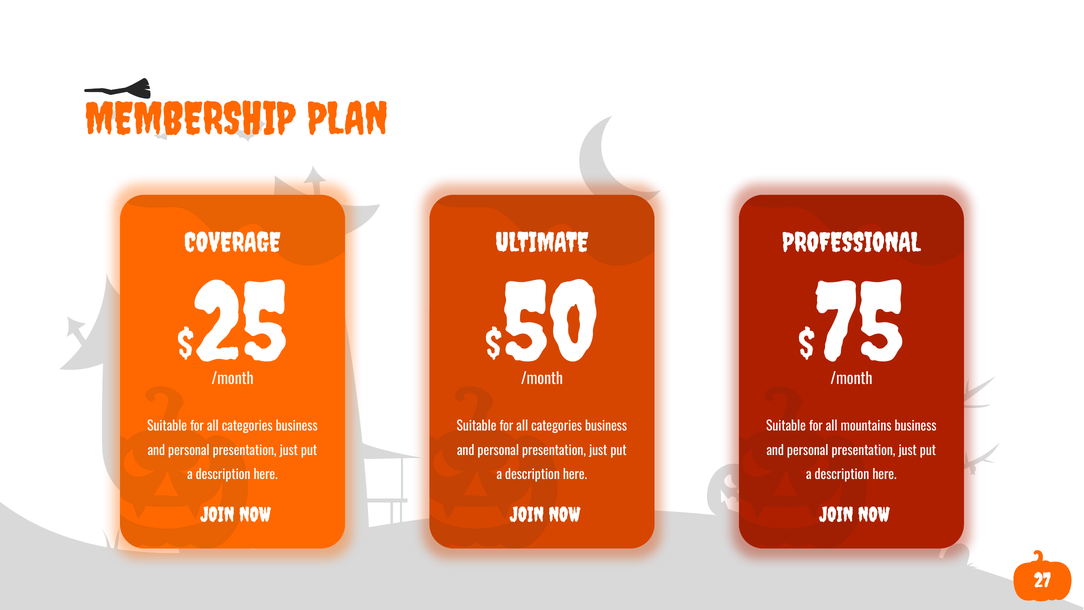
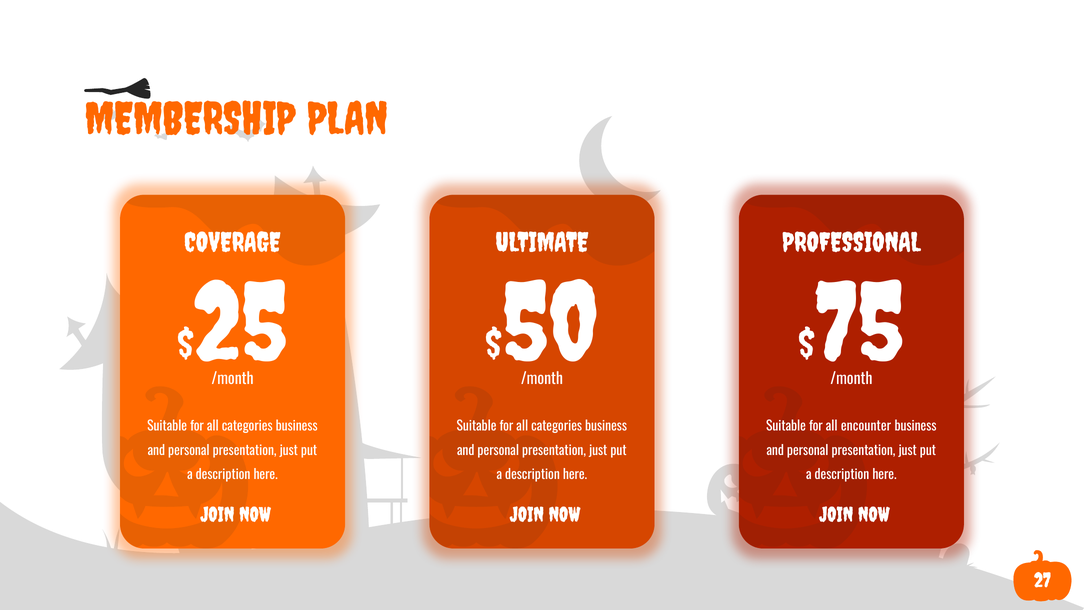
mountains: mountains -> encounter
